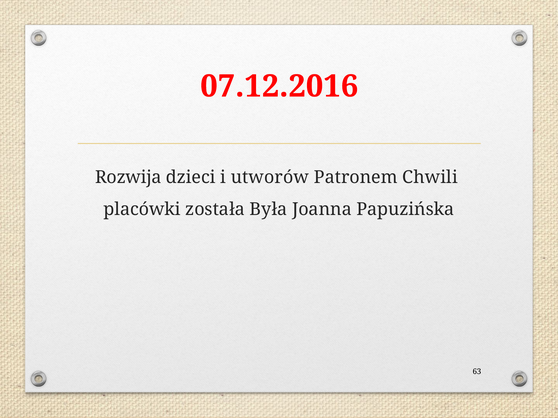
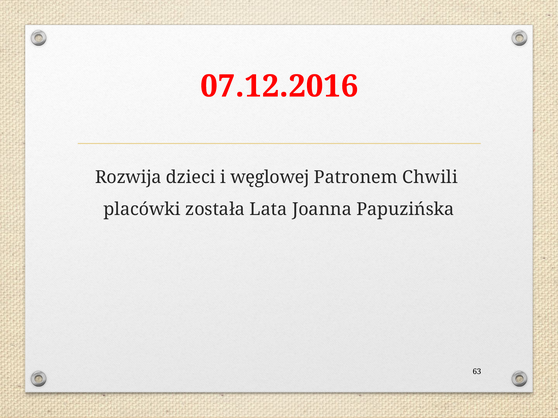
utworów: utworów -> węglowej
Była: Była -> Lata
